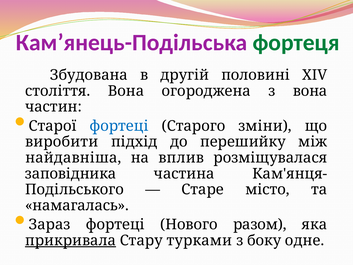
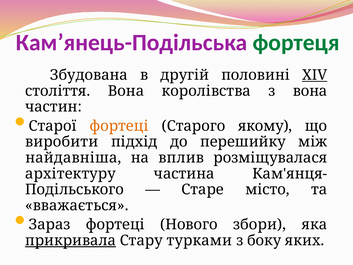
ХІV underline: none -> present
огороджена: огороджена -> королівства
фортеці at (119, 126) colour: blue -> orange
зміни: зміни -> якому
заповідника: заповідника -> архітектуру
намагалась: намагалась -> вважається
разом: разом -> збори
одне: одне -> яких
